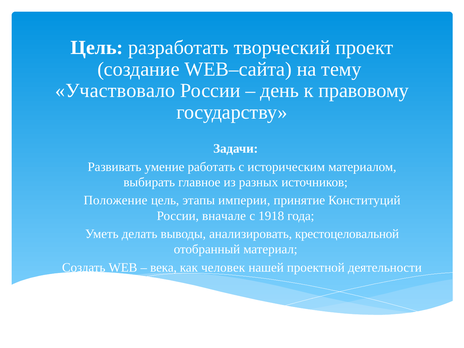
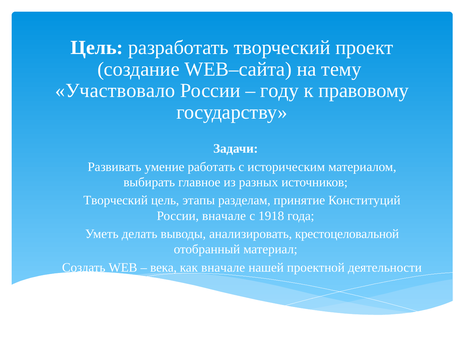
день: день -> году
Положение at (116, 200): Положение -> Творческий
империи: империи -> разделам
как человек: человек -> вначале
